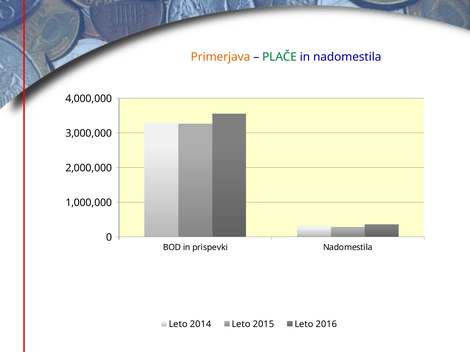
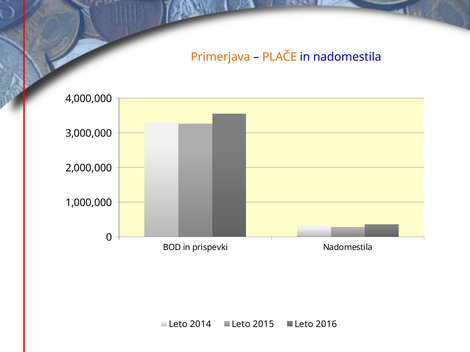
PLAČE colour: green -> orange
